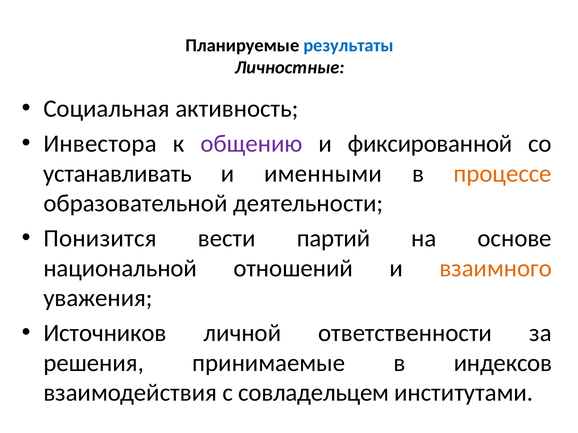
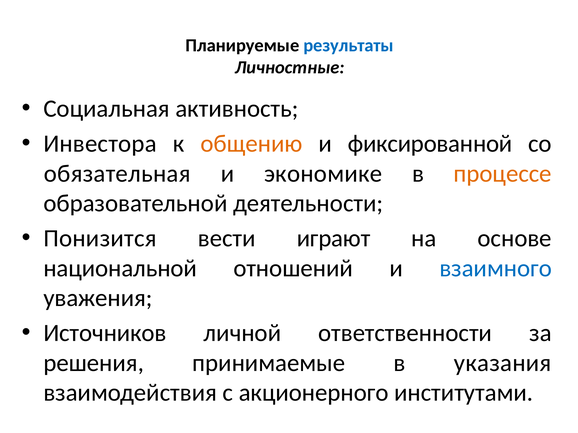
общению colour: purple -> orange
устанавливать: устанавливать -> обязательная
именными: именными -> экономике
партий: партий -> играют
взаимного colour: orange -> blue
индексов: индексов -> указания
совладельцем: совладельцем -> акционерного
